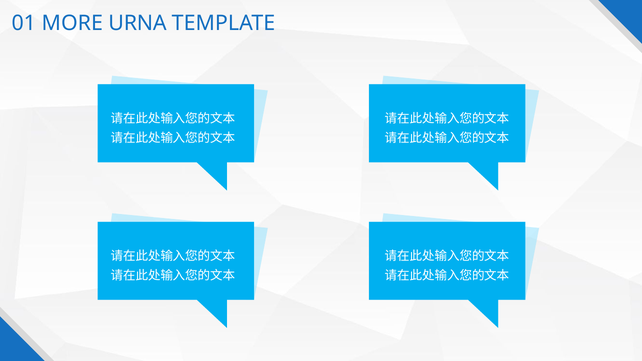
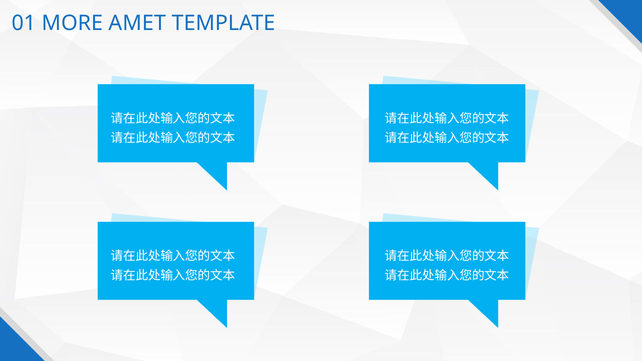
URNA: URNA -> AMET
